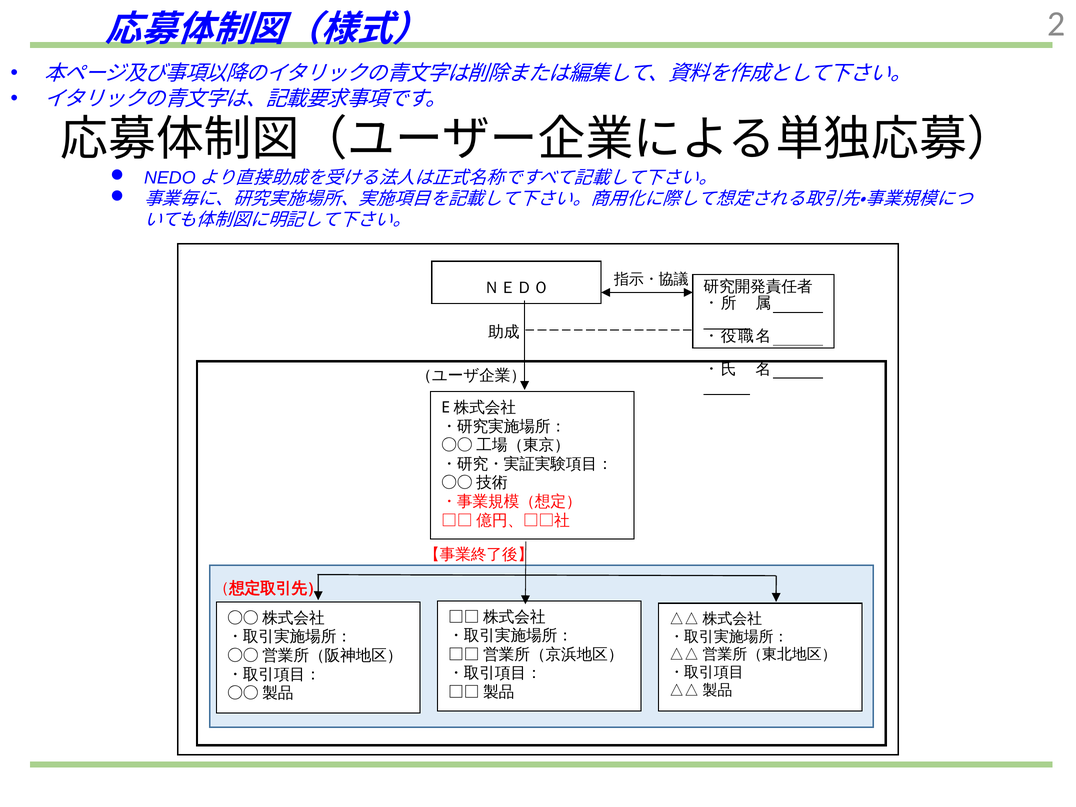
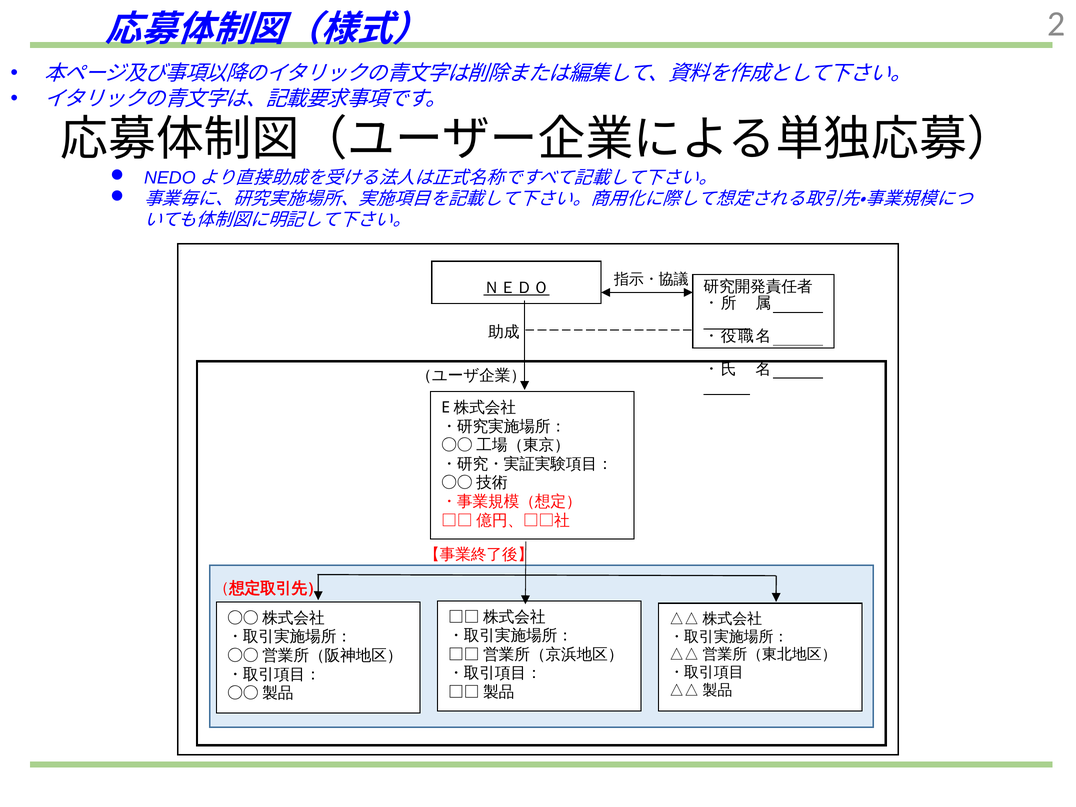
ＮＥＤＯ underline: none -> present
